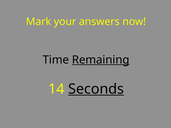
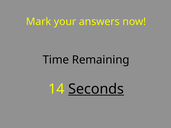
Remaining underline: present -> none
